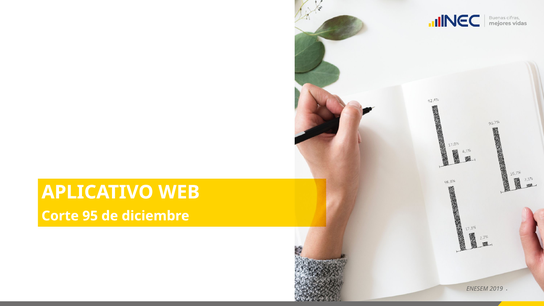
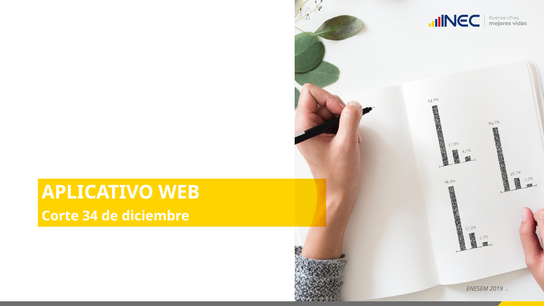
95: 95 -> 34
